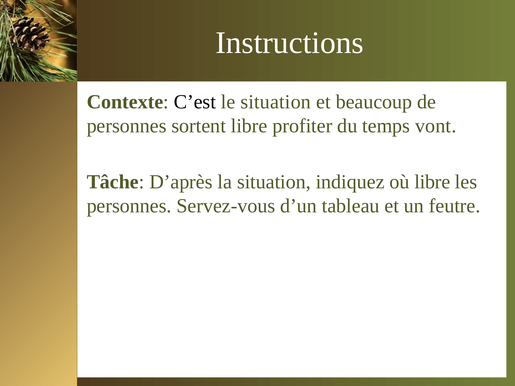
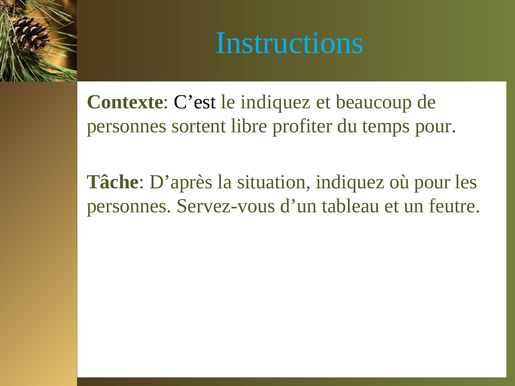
Instructions colour: white -> light blue
le situation: situation -> indiquez
temps vont: vont -> pour
où libre: libre -> pour
